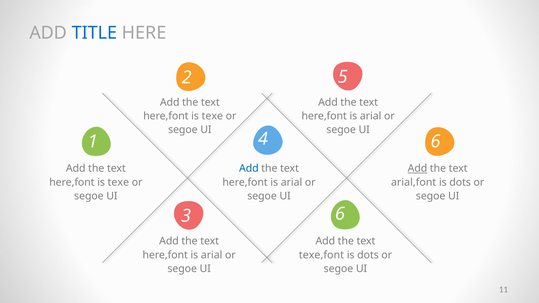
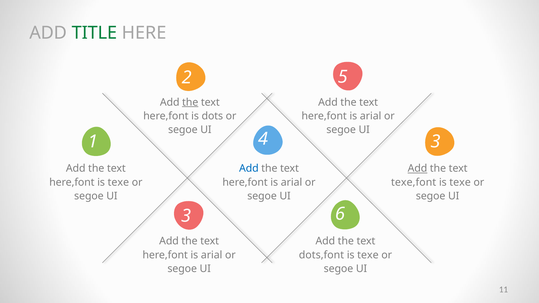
TITLE colour: blue -> green
the at (190, 102) underline: none -> present
texe at (212, 116): texe -> dots
4 6: 6 -> 3
arial,font: arial,font -> texe,font
dots at (460, 182): dots -> texe
texe,font: texe,font -> dots,font
dots at (368, 255): dots -> texe
